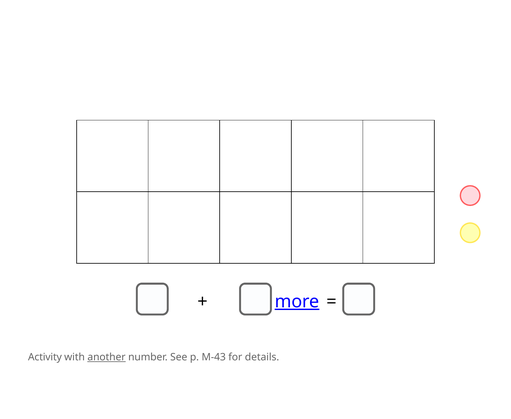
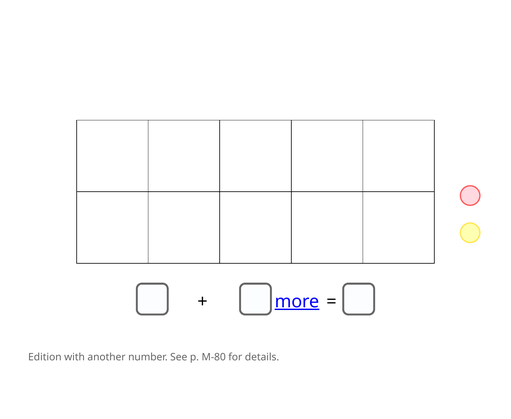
Activity: Activity -> Edition
another underline: present -> none
M-43: M-43 -> M-80
